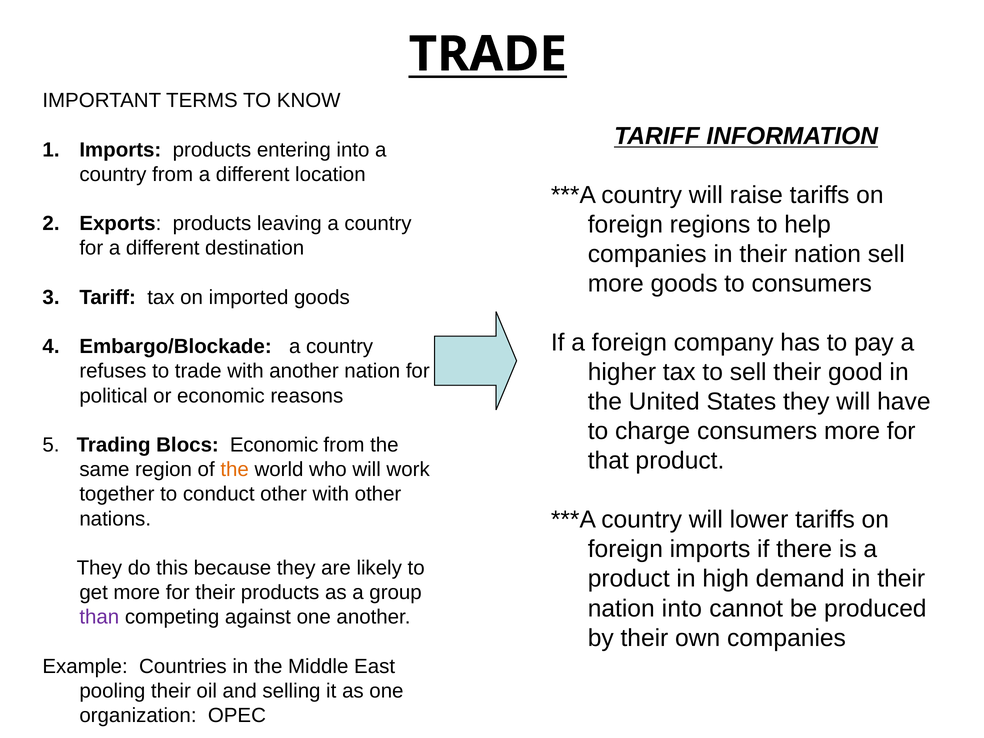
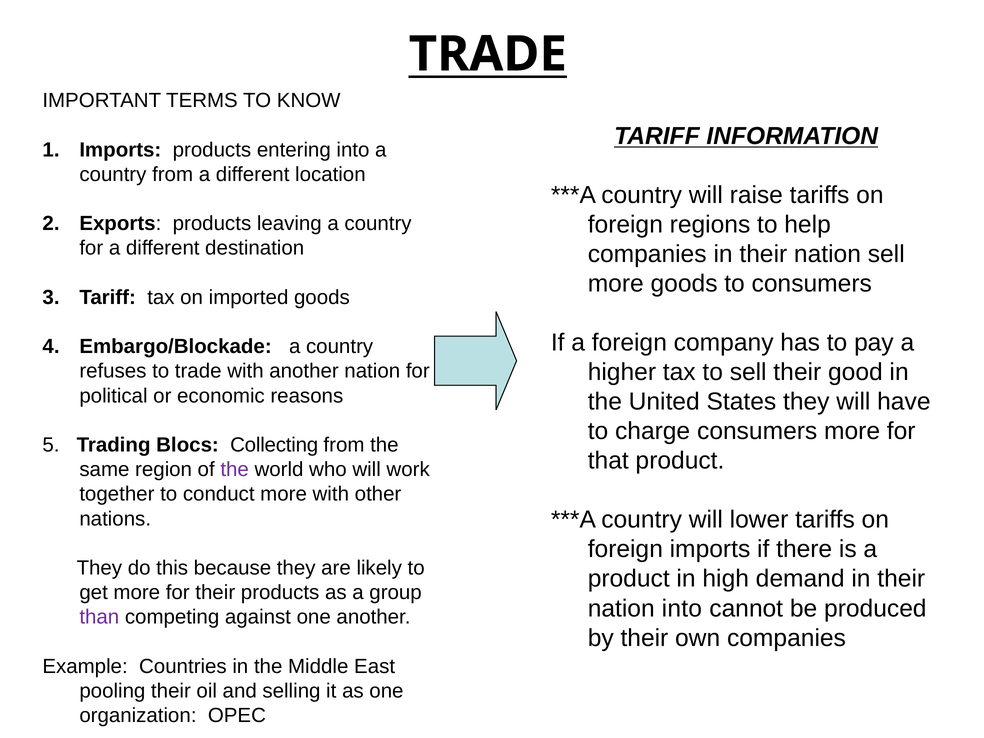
Blocs Economic: Economic -> Collecting
the at (235, 470) colour: orange -> purple
conduct other: other -> more
